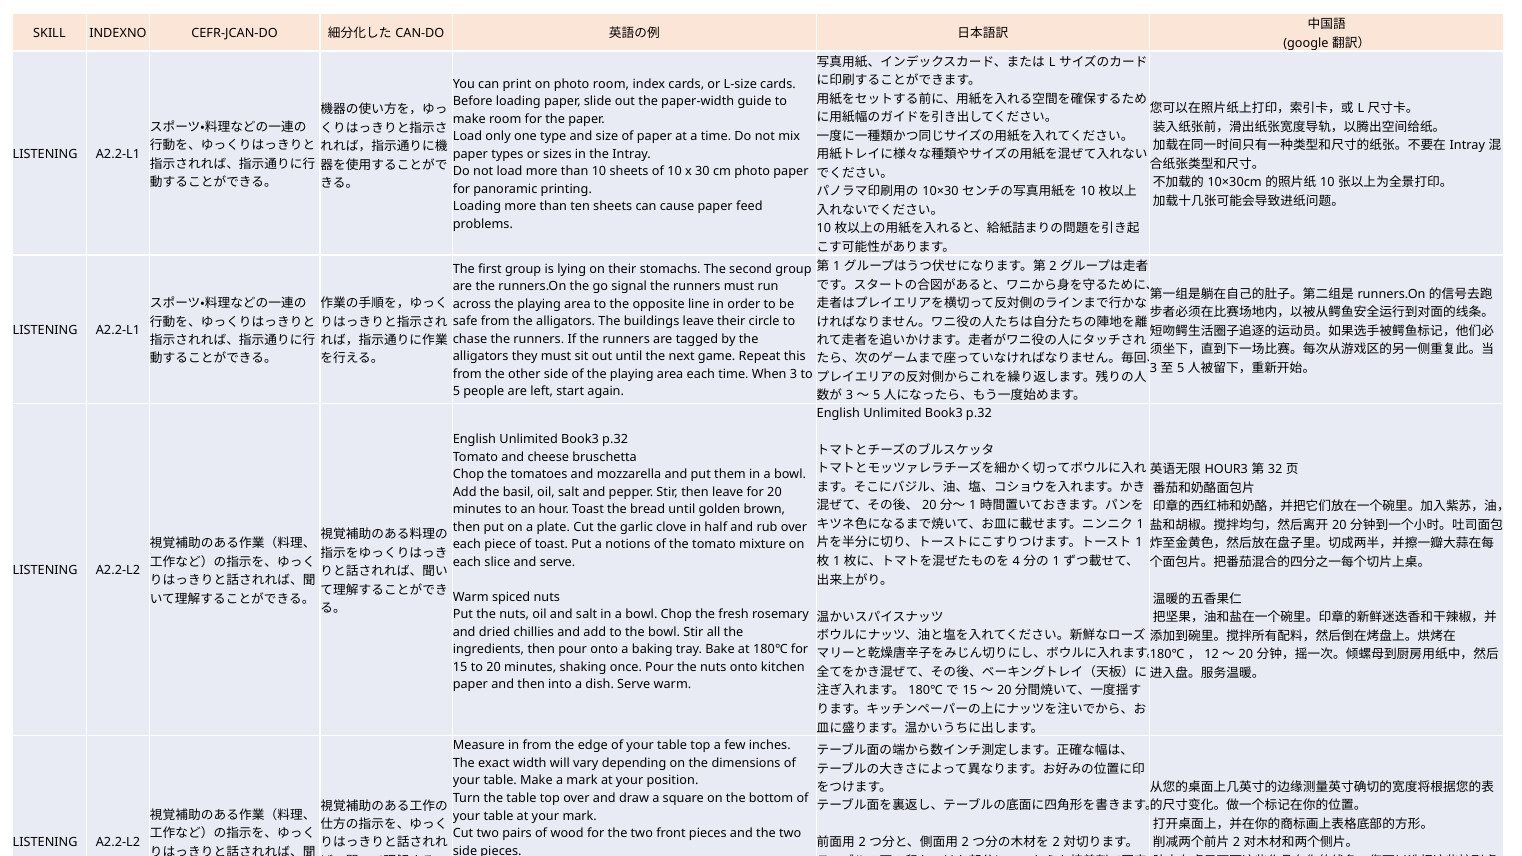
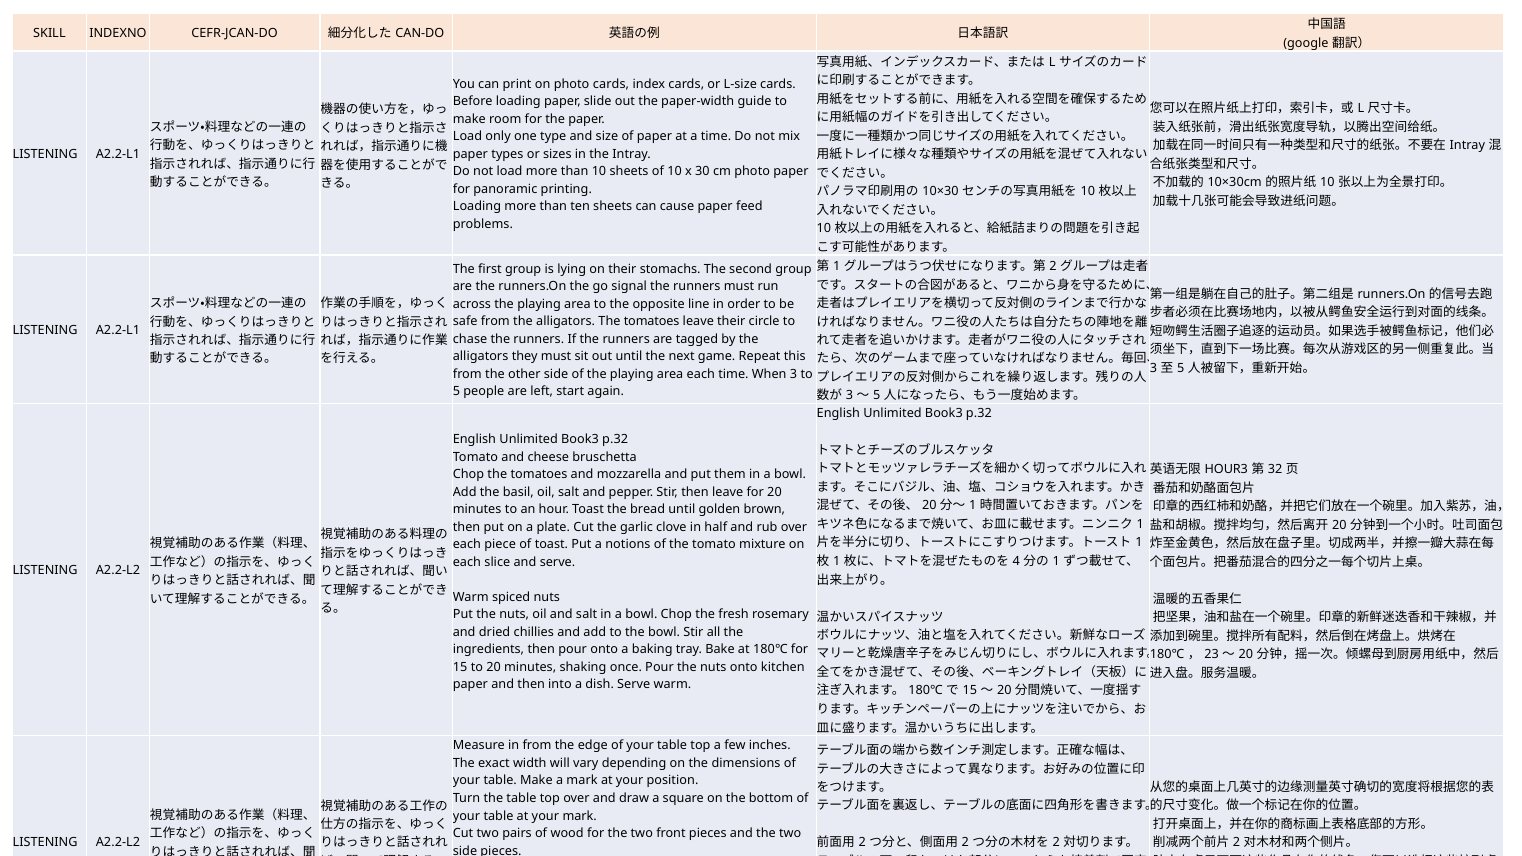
photo room: room -> cards
alligators The buildings: buildings -> tomatoes
12: 12 -> 23
